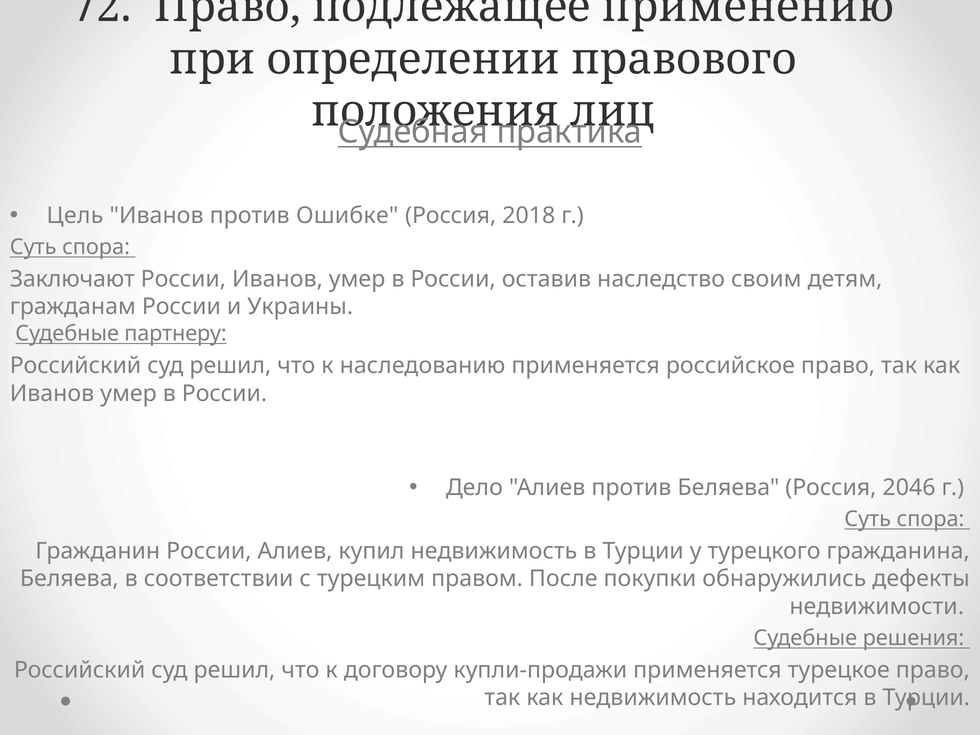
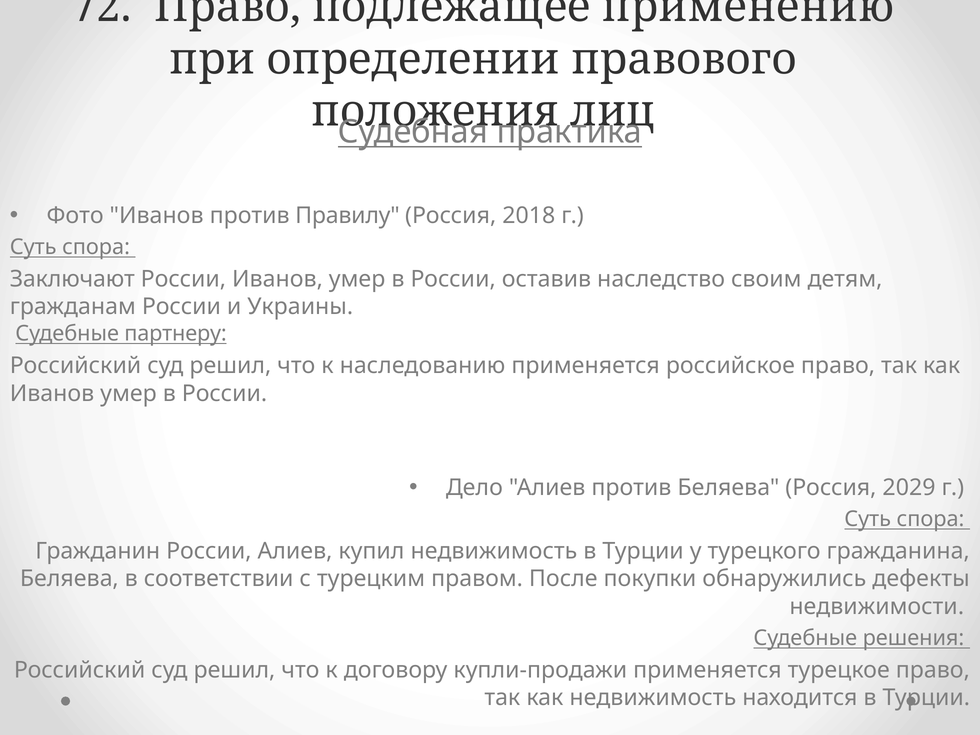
Цель: Цель -> Фото
Ошибке: Ошибке -> Правилу
2046: 2046 -> 2029
